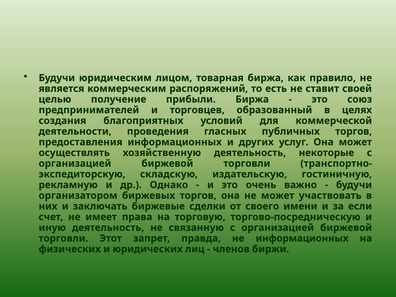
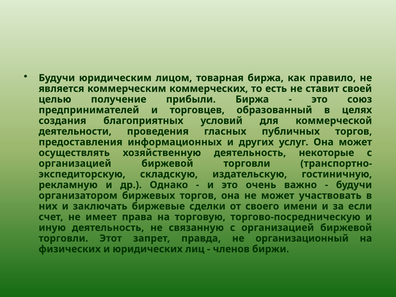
распоряжений: распоряжений -> коммерческих
не информационных: информационных -> организационный
